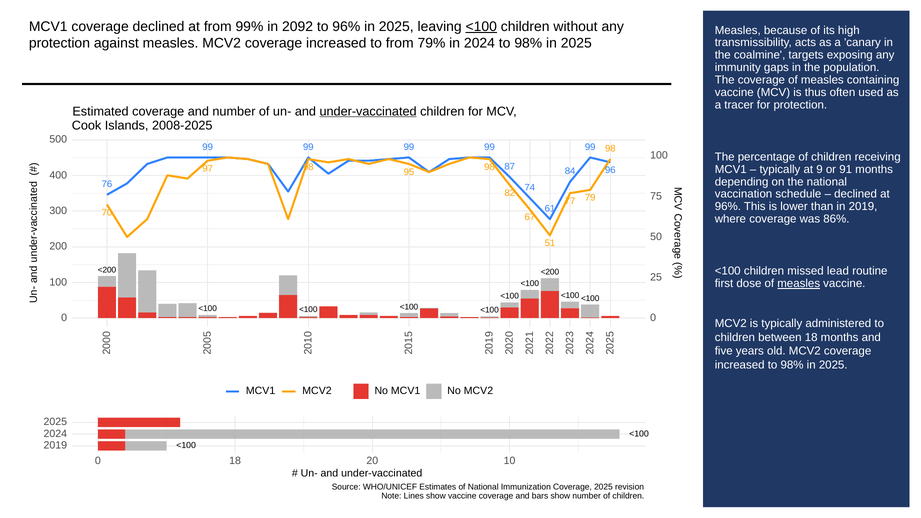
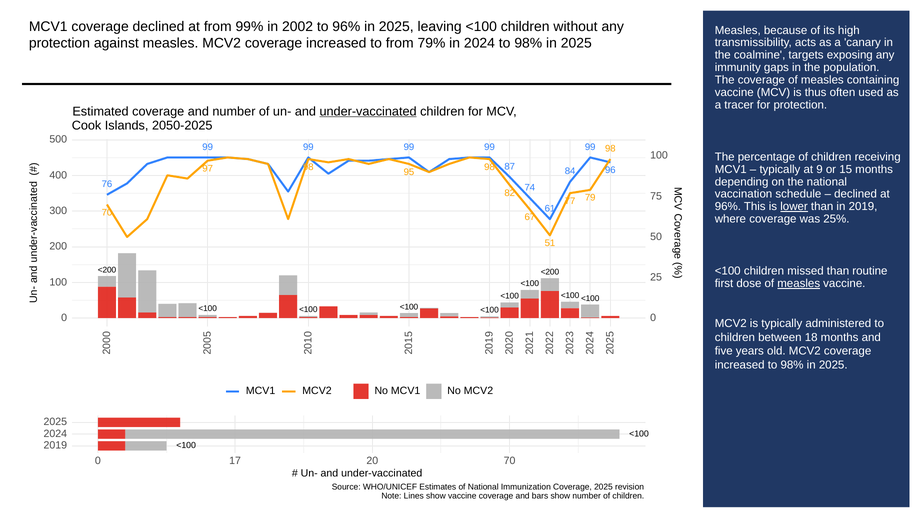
2092: 2092 -> 2002
<100 at (481, 27) underline: present -> none
2008-2025: 2008-2025 -> 2050-2025
91: 91 -> 15
lower underline: none -> present
86%: 86% -> 25%
missed lead: lead -> than
0 18: 18 -> 17
20 10: 10 -> 70
